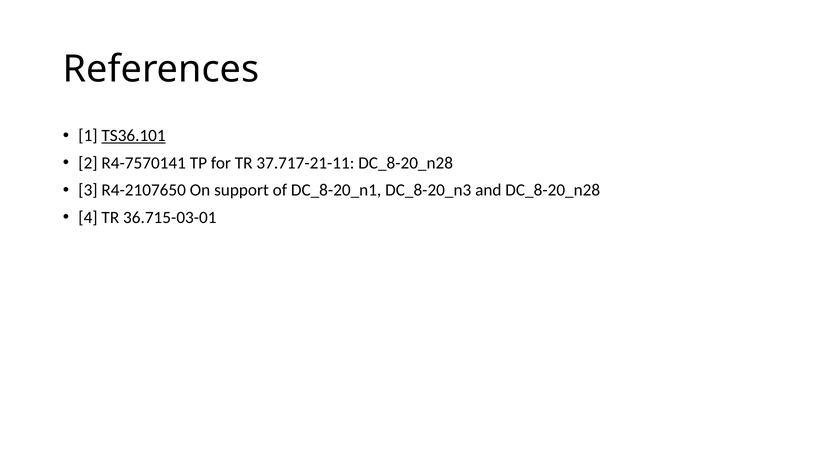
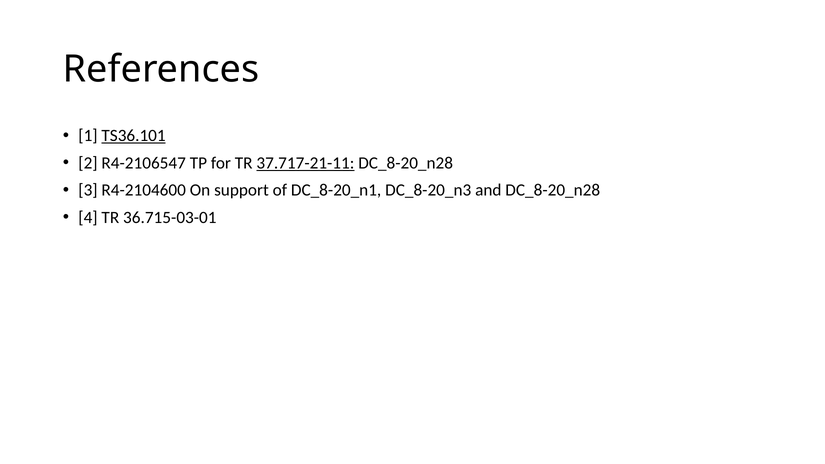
R4-7570141: R4-7570141 -> R4-2106547
37.717-21-11 underline: none -> present
R4-2107650: R4-2107650 -> R4-2104600
